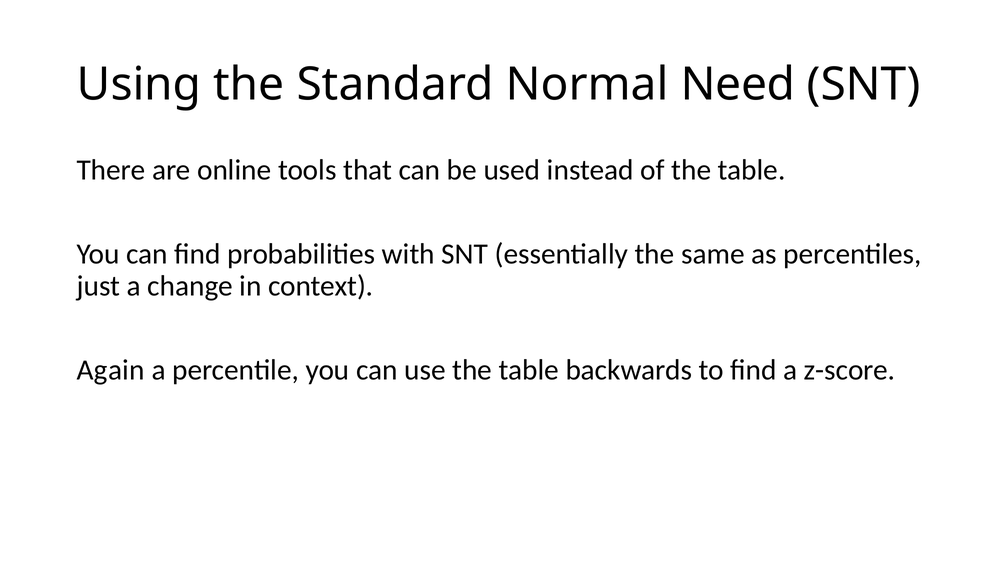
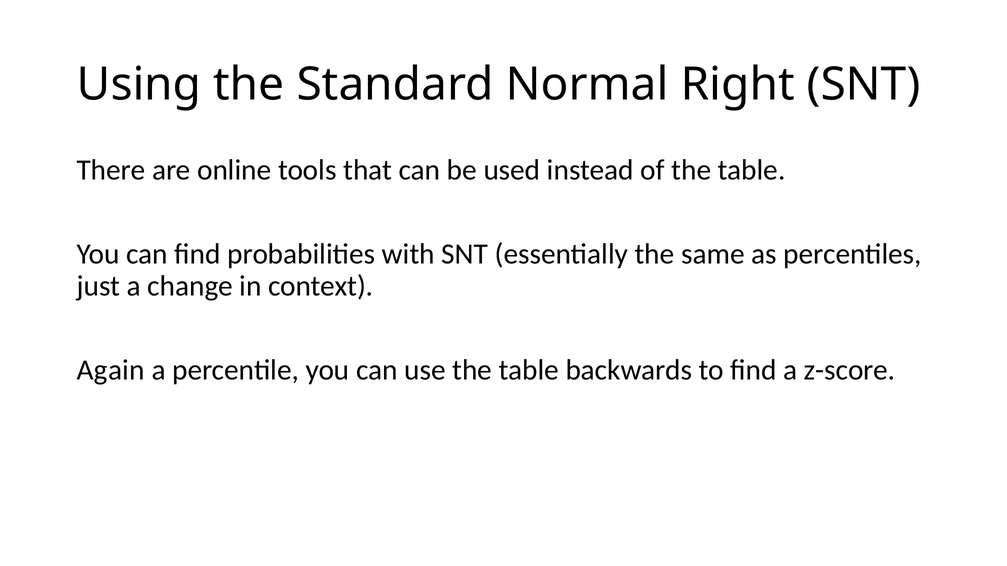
Need: Need -> Right
